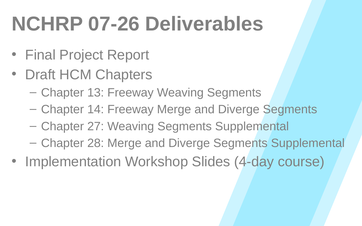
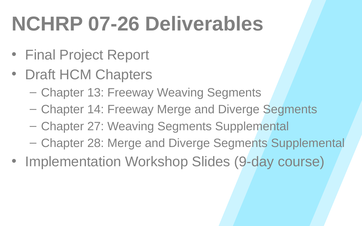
4-day: 4-day -> 9-day
